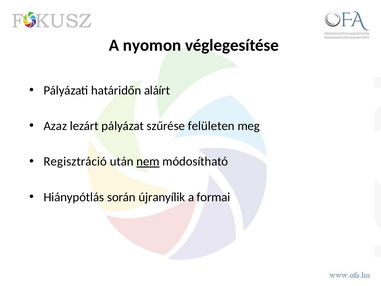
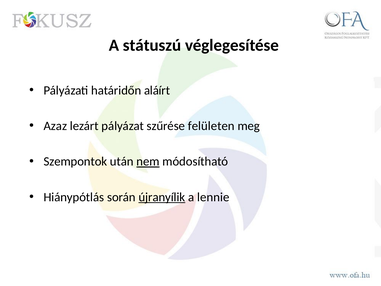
nyomon: nyomon -> státuszú
Regisztráció: Regisztráció -> Szempontok
újranyílik underline: none -> present
formai: formai -> lennie
